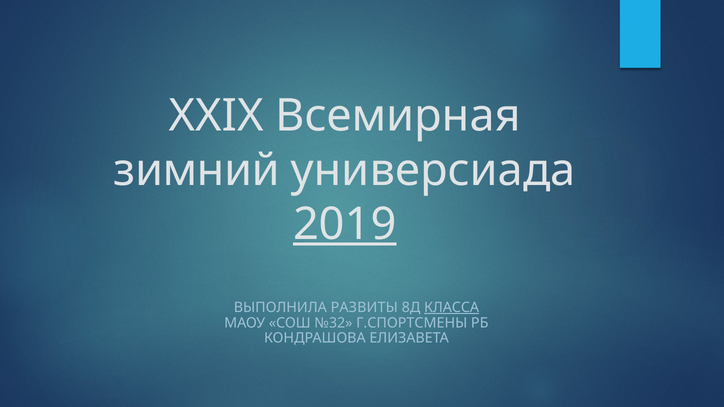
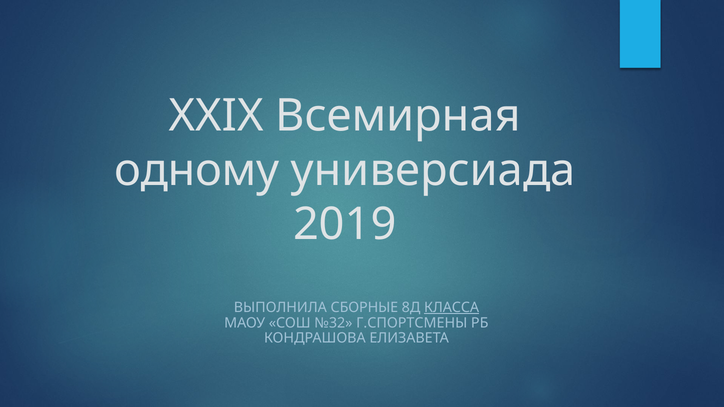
зимний: зимний -> одному
2019 underline: present -> none
РАЗВИТЫ: РАЗВИТЫ -> СБОРНЫЕ
